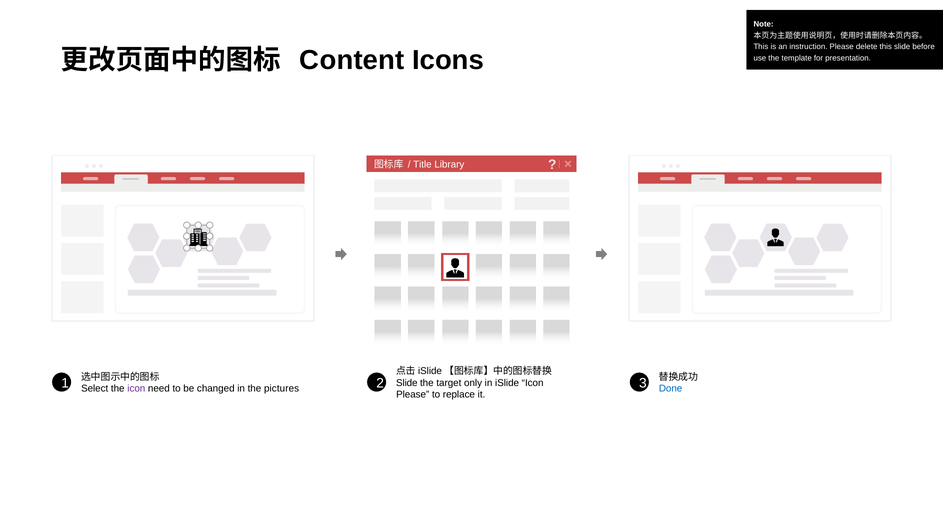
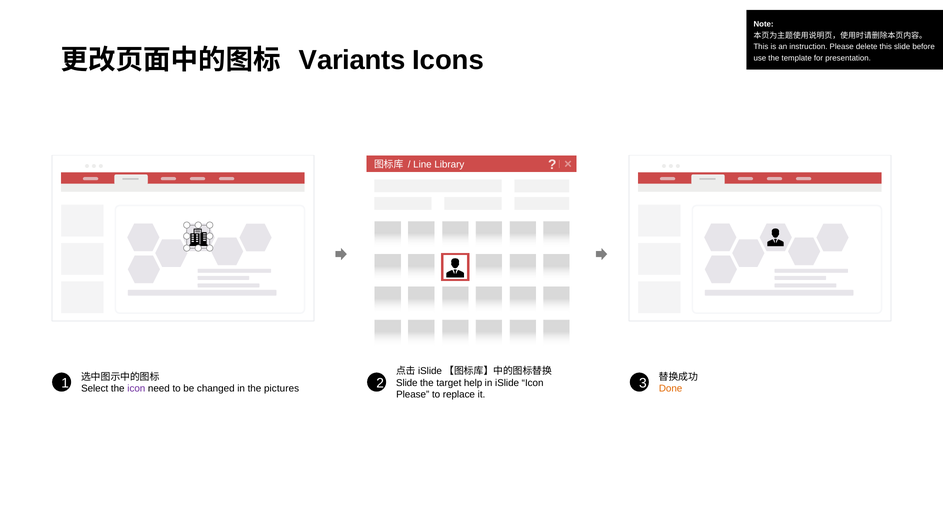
Content: Content -> Variants
Title: Title -> Line
only: only -> help
Done colour: blue -> orange
